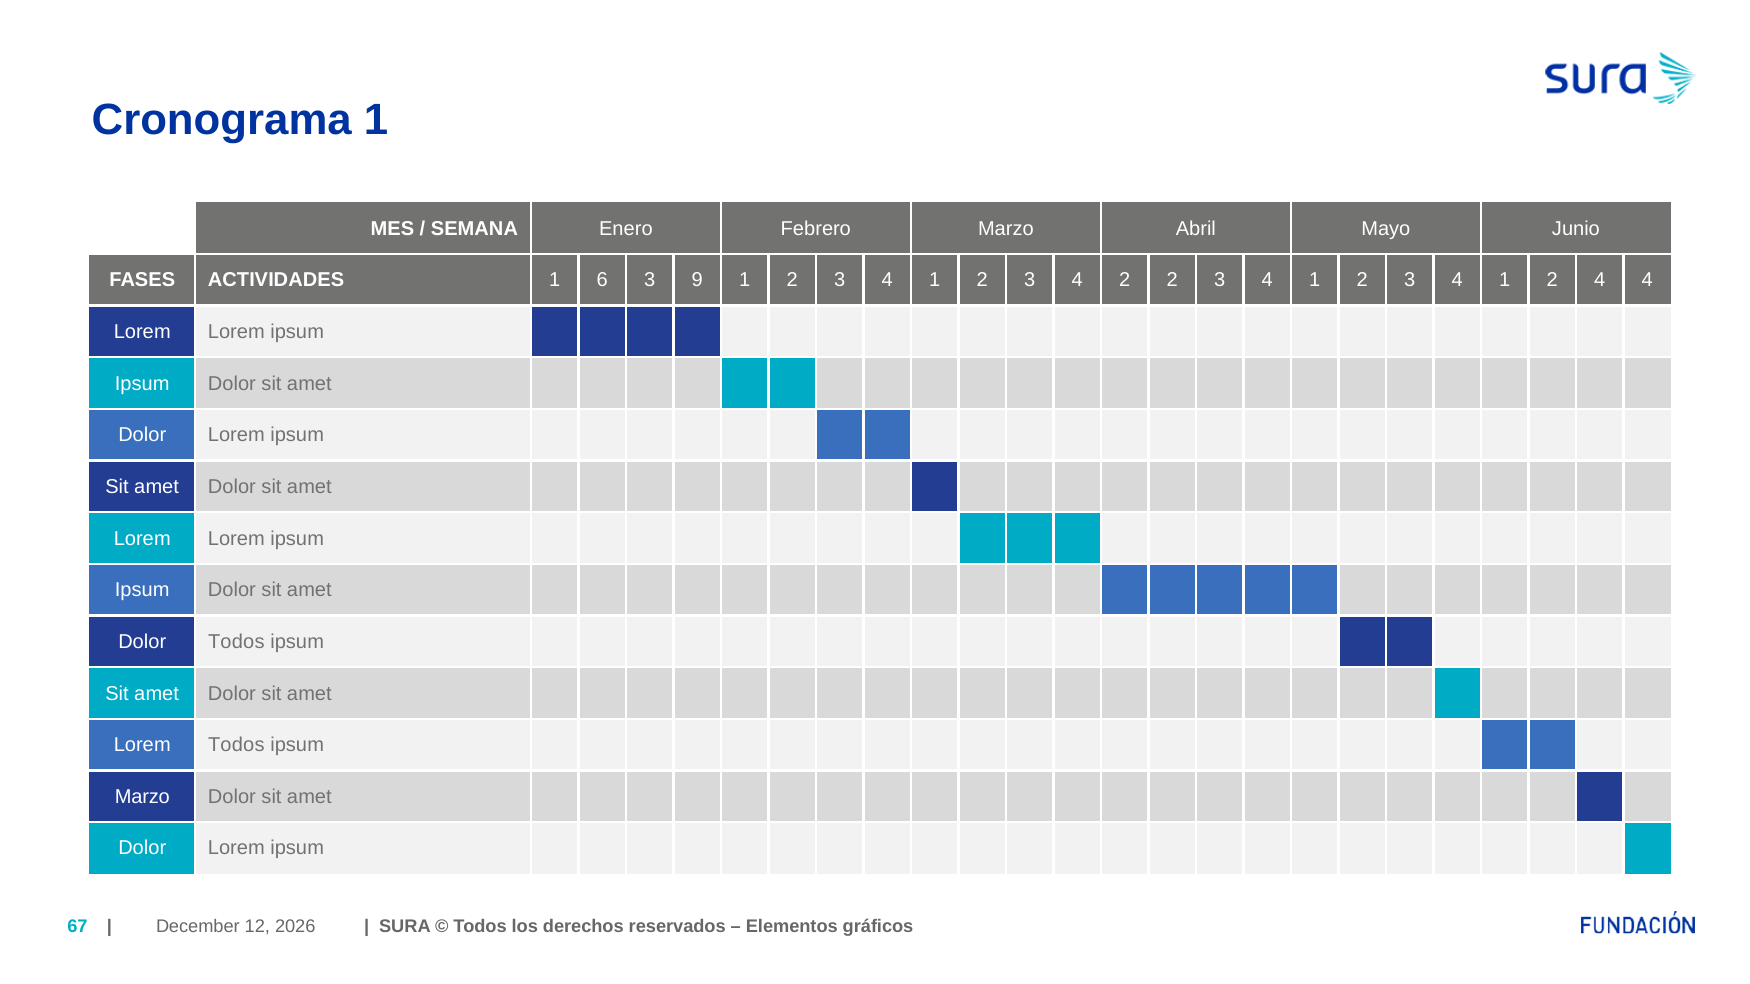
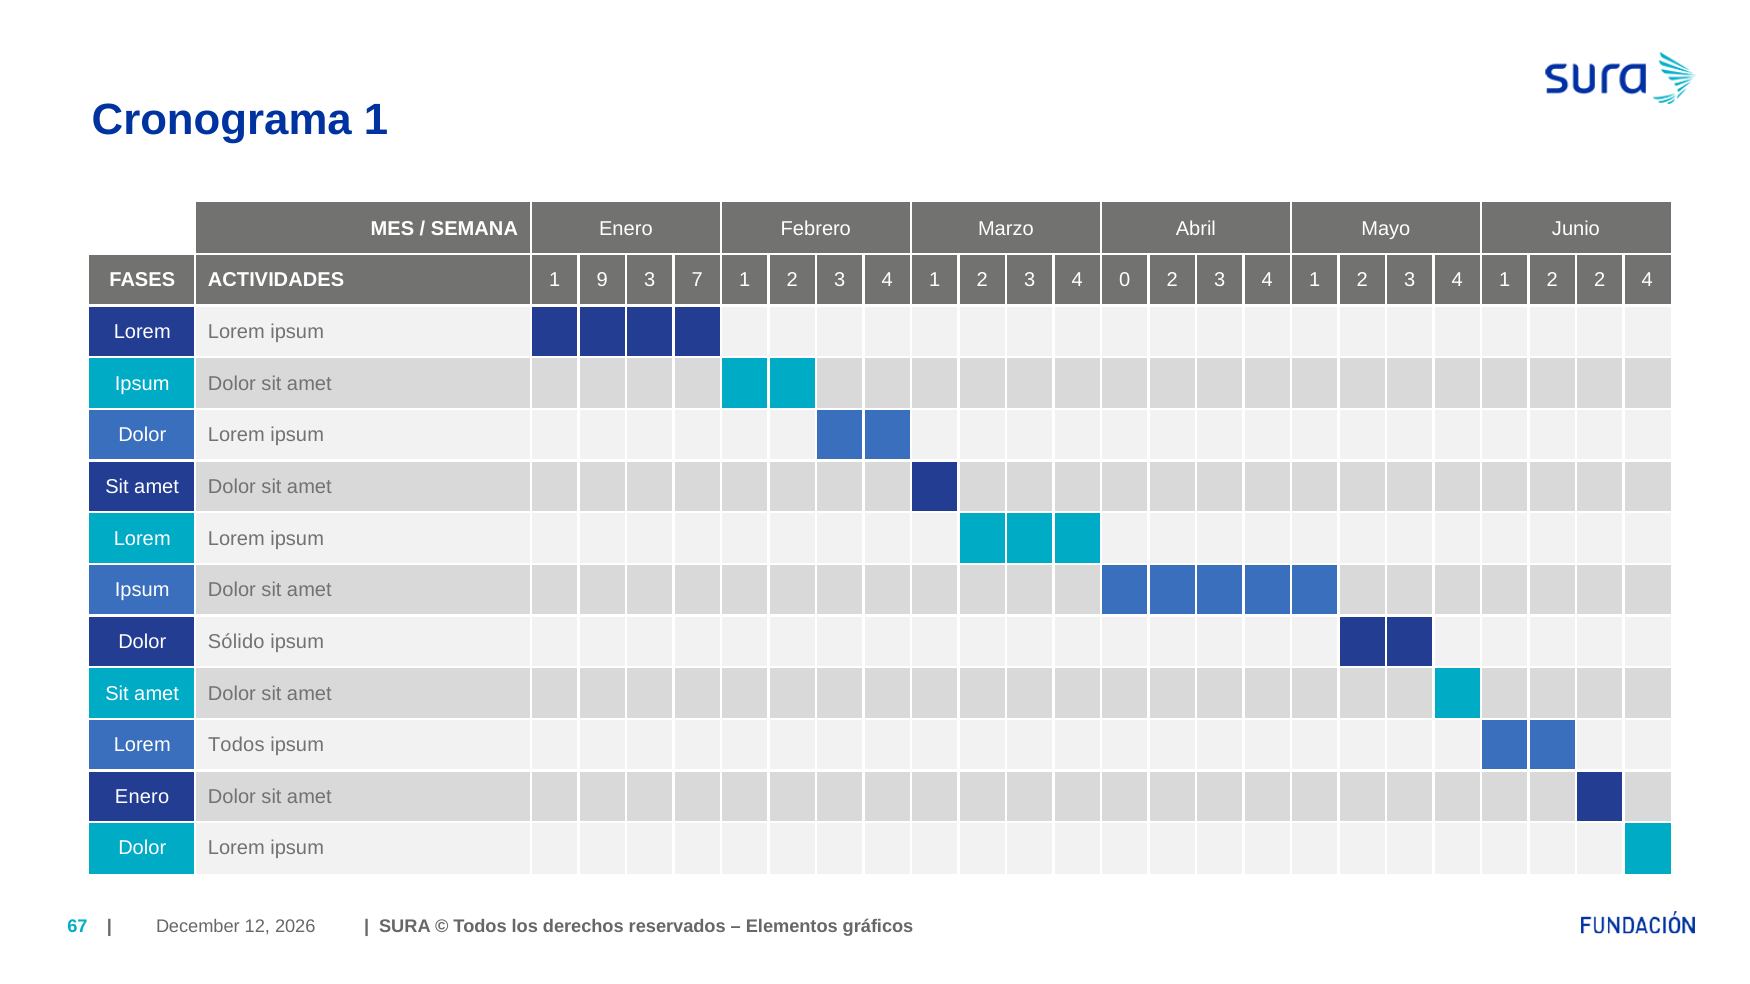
6: 6 -> 9
9: 9 -> 7
4 2: 2 -> 0
2 4: 4 -> 2
Dolor Todos: Todos -> Sólido
Marzo at (142, 797): Marzo -> Enero
